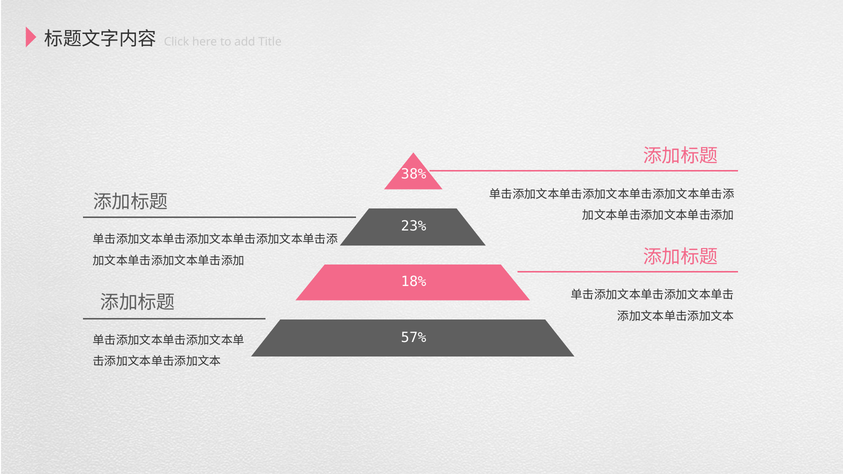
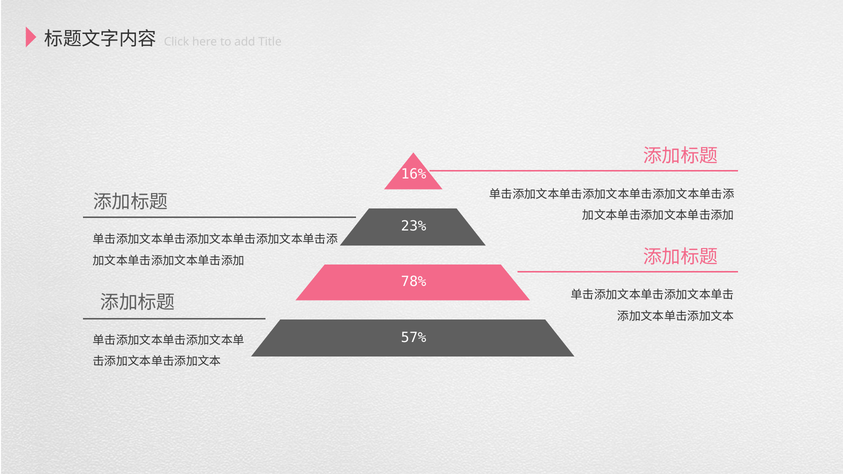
38%: 38% -> 16%
18%: 18% -> 78%
